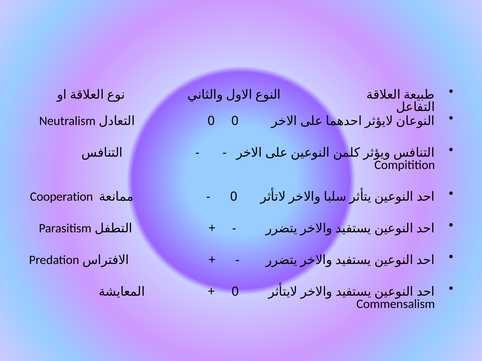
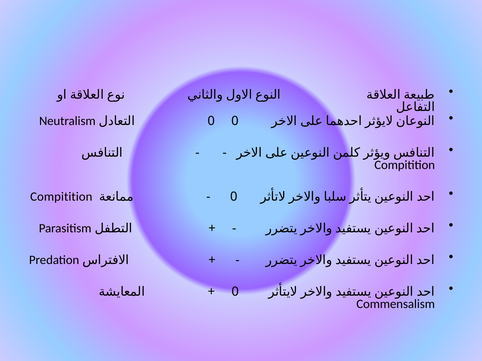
Cooperation at (61, 197): Cooperation -> Compitition
